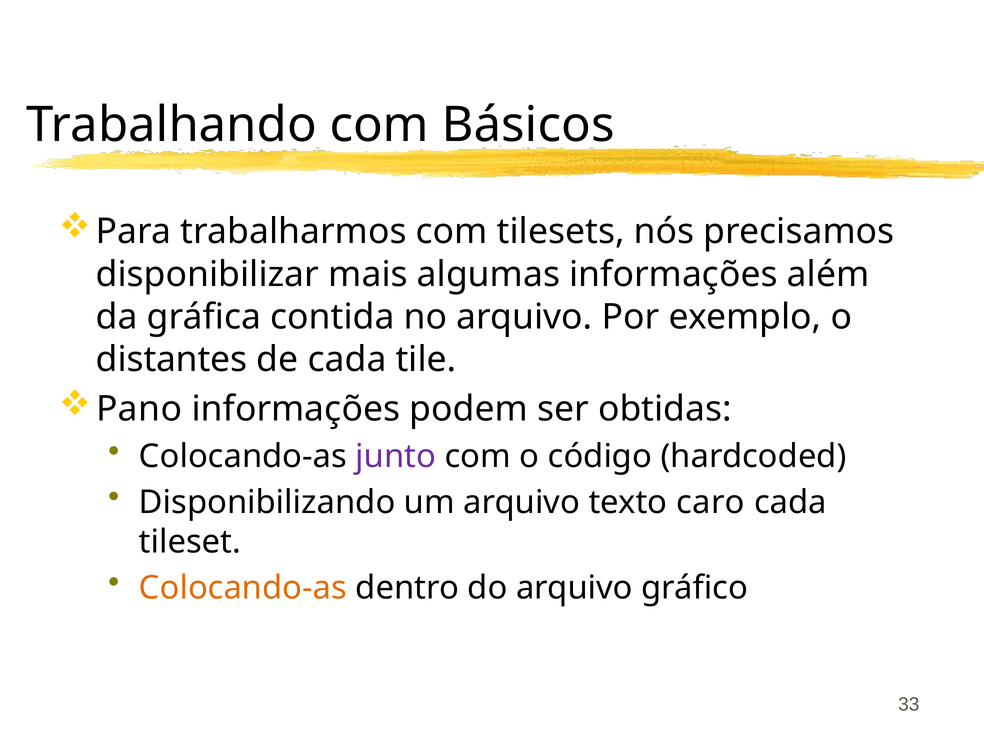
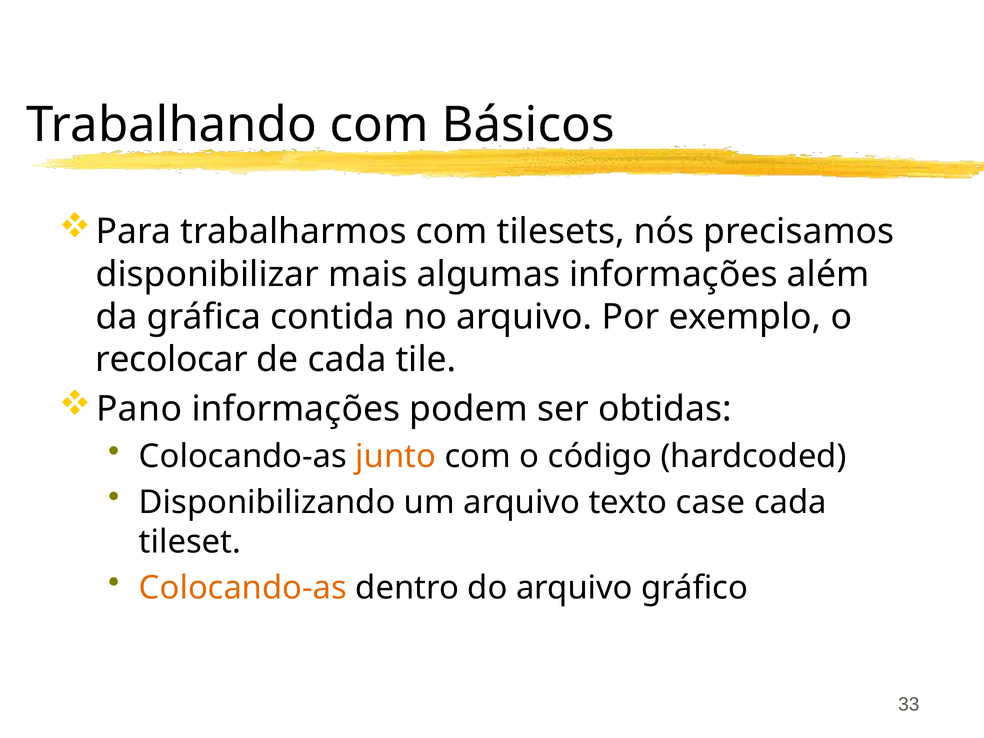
distantes: distantes -> recolocar
junto colour: purple -> orange
caro: caro -> case
